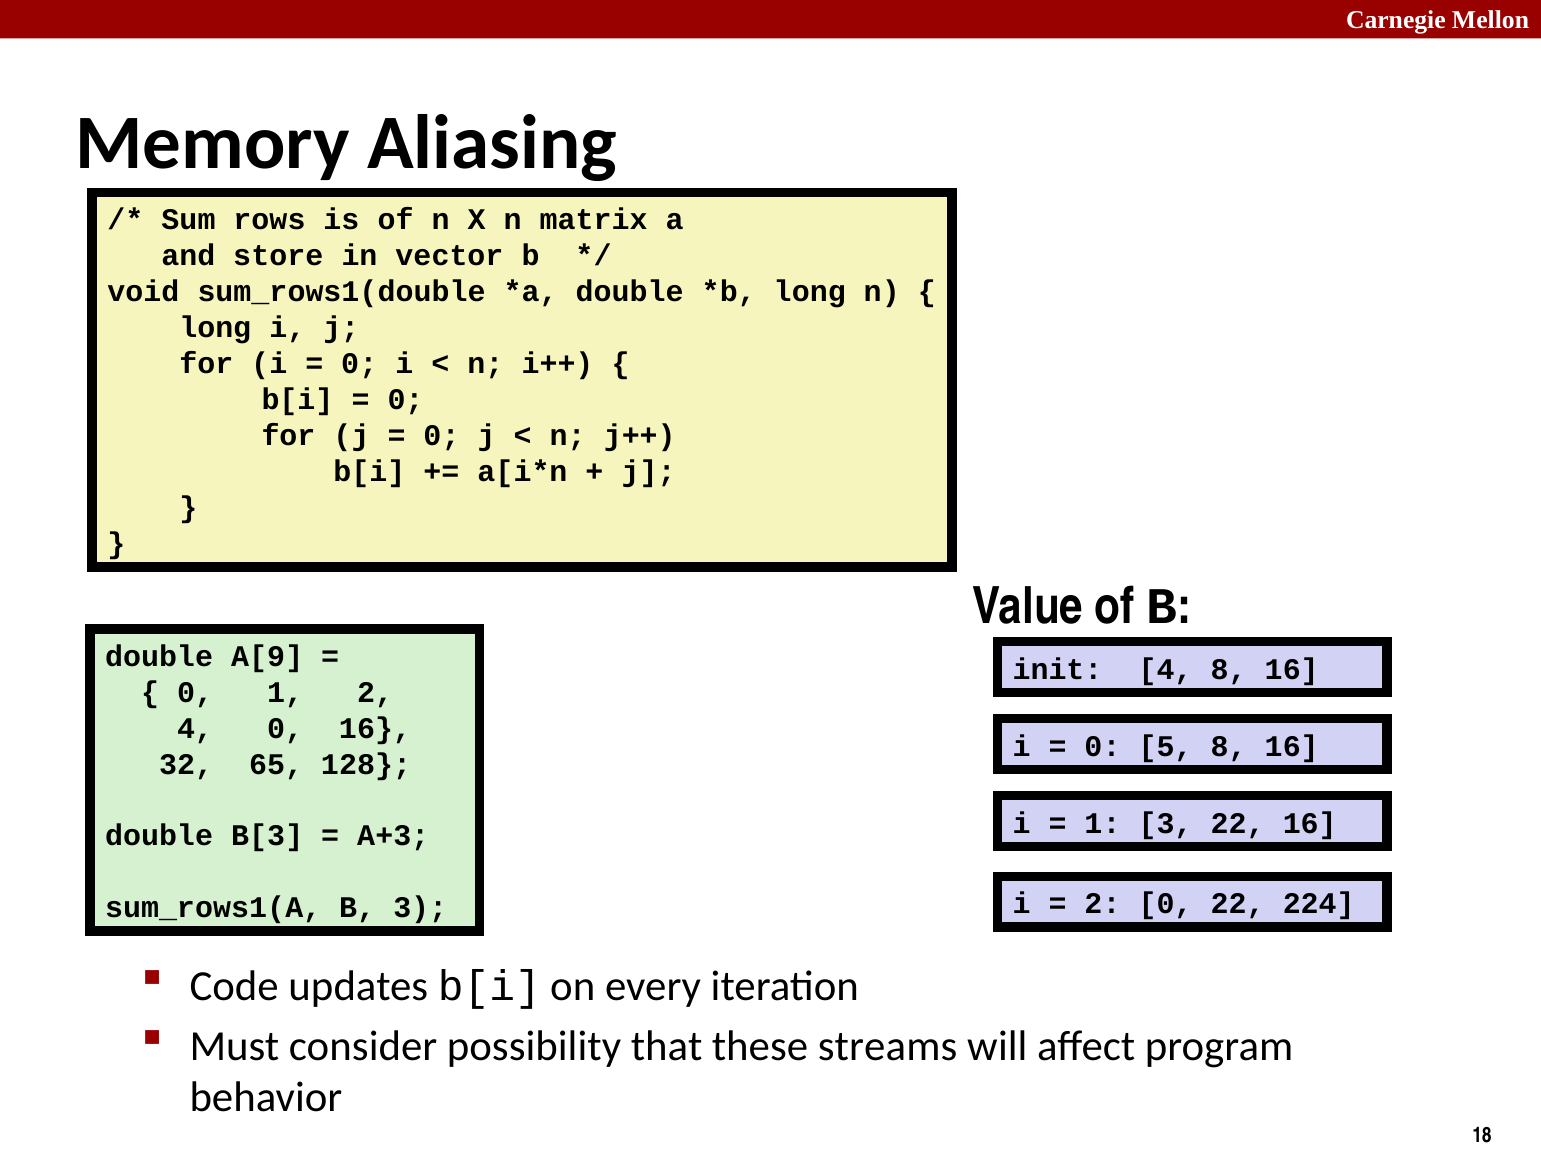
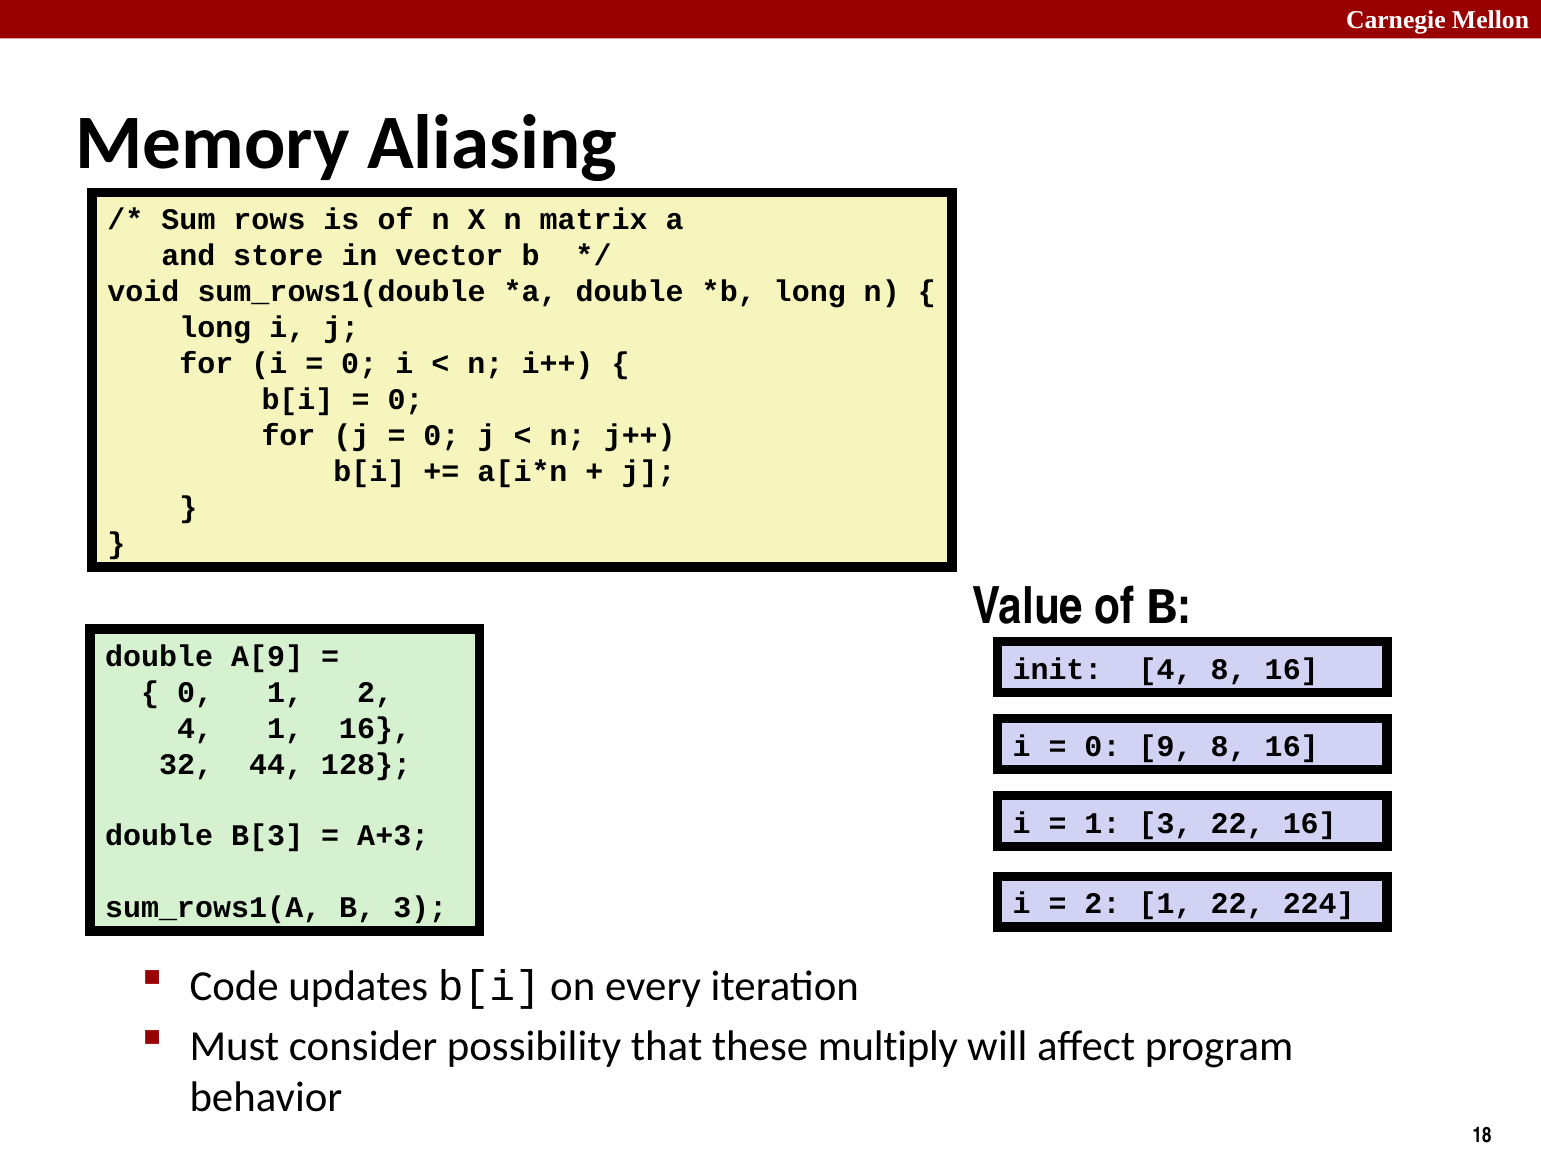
4 0: 0 -> 1
5: 5 -> 9
65: 65 -> 44
2 0: 0 -> 1
streams: streams -> multiply
